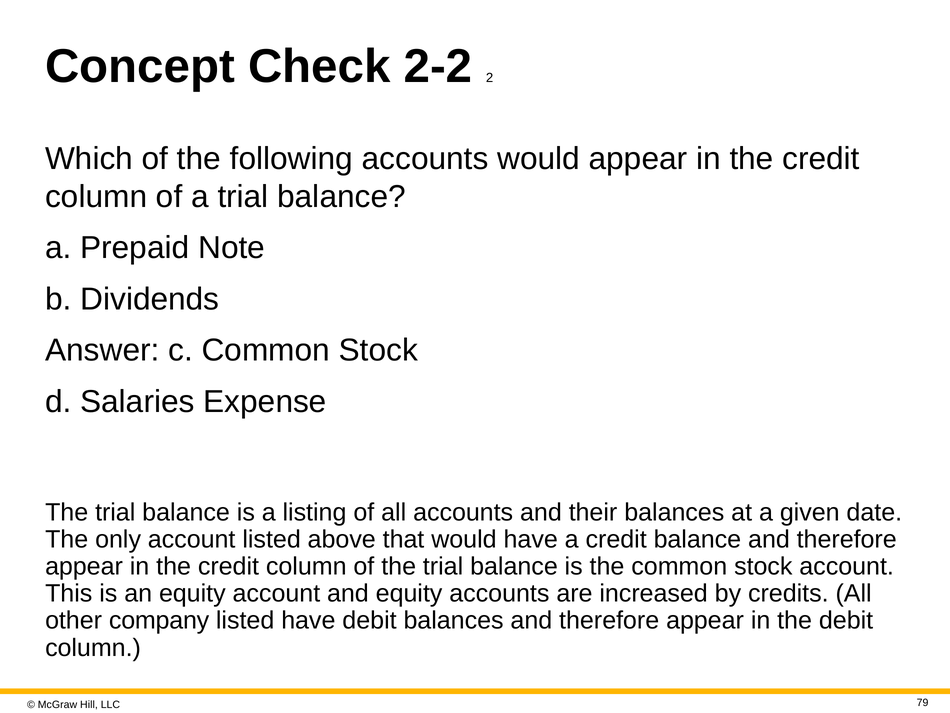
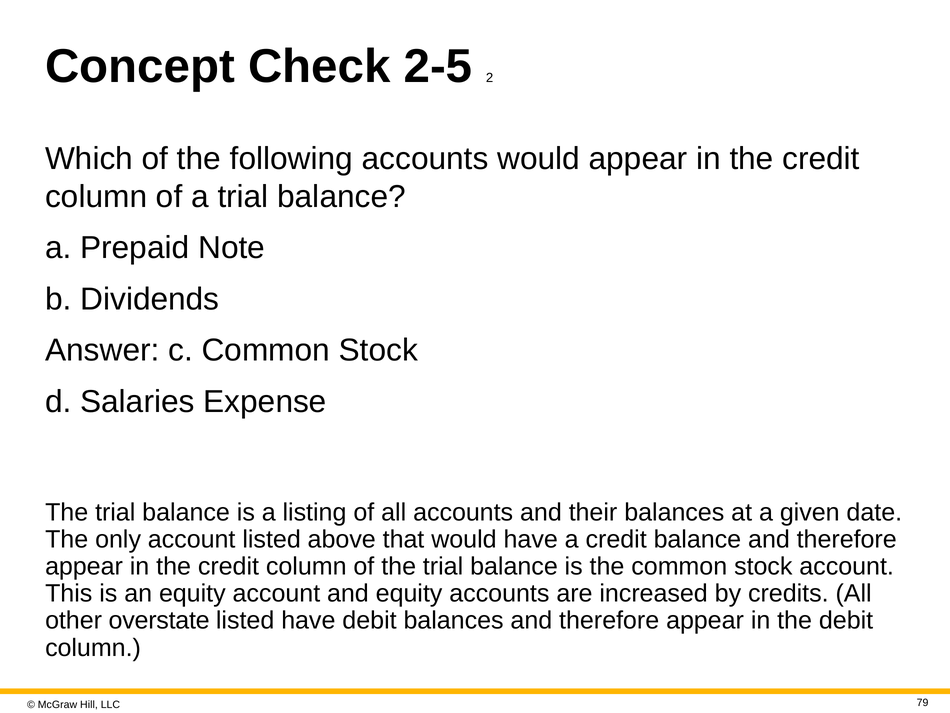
2-2: 2-2 -> 2-5
company: company -> overstate
